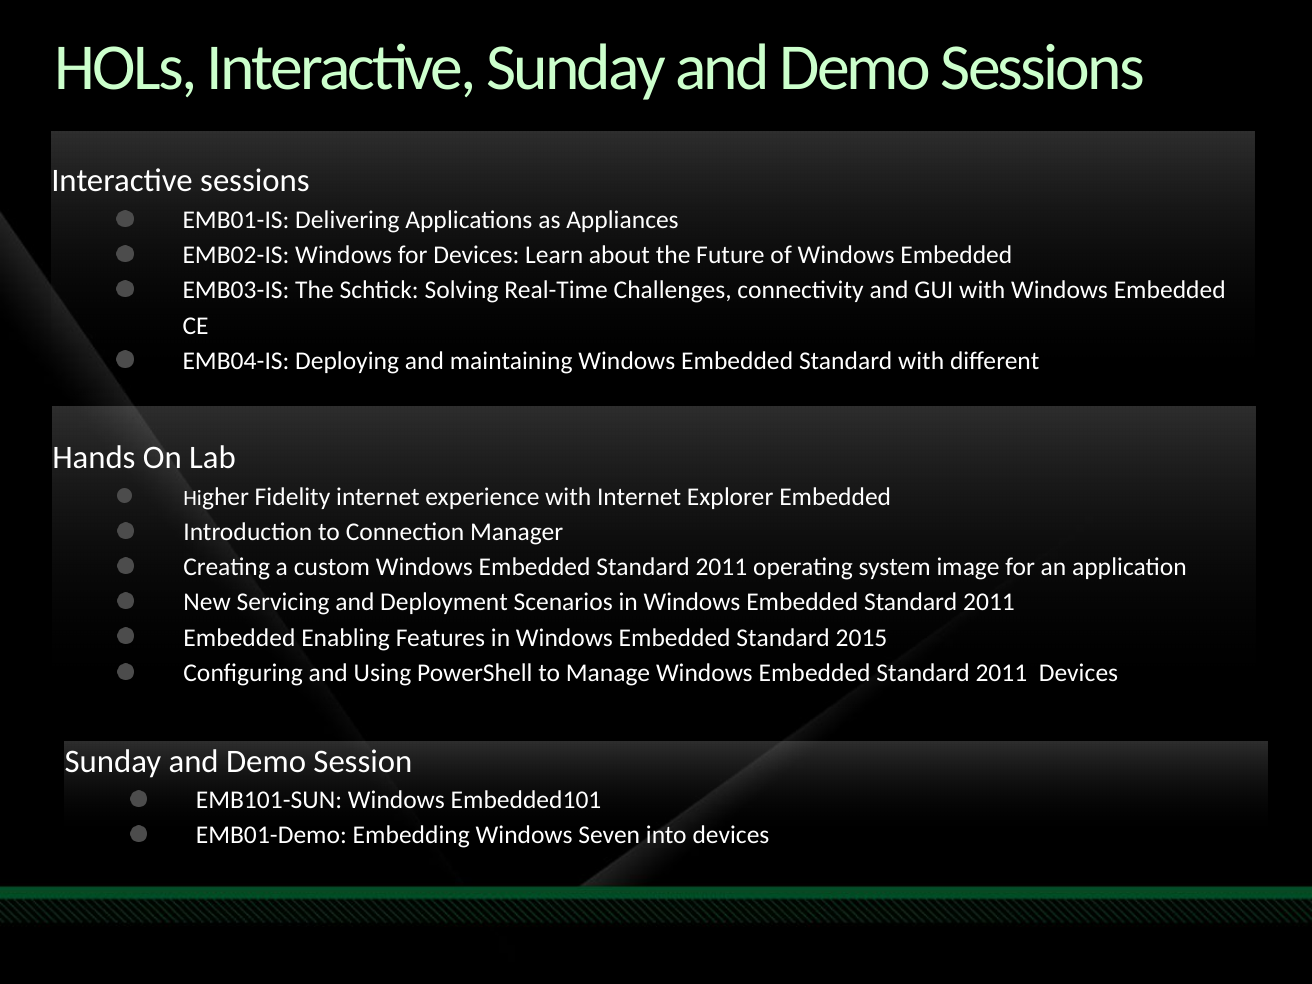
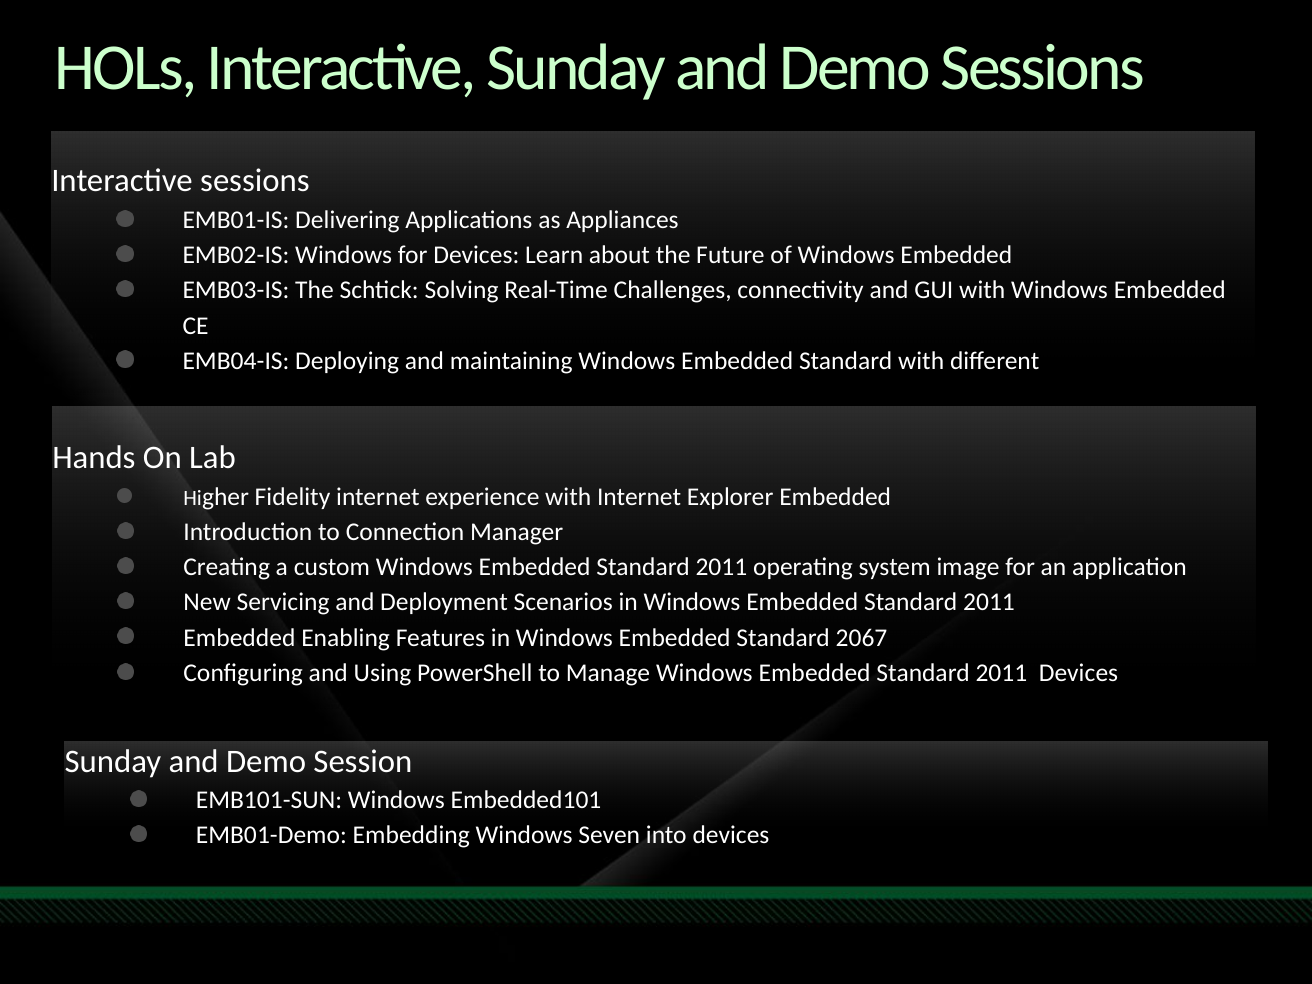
2015: 2015 -> 2067
